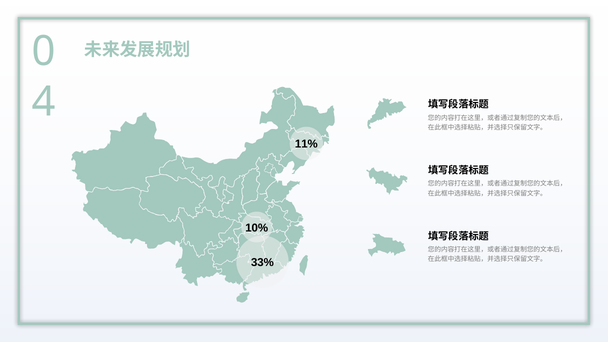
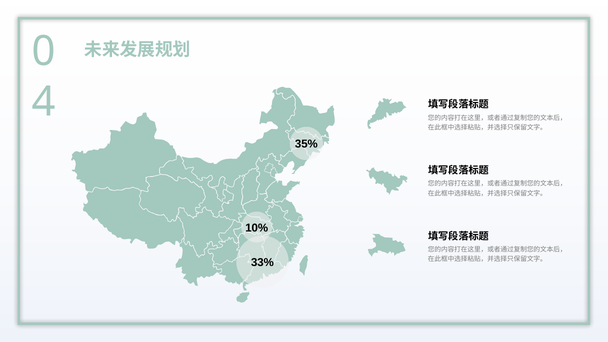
11%: 11% -> 35%
